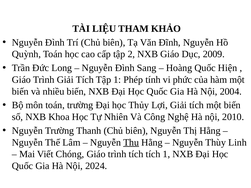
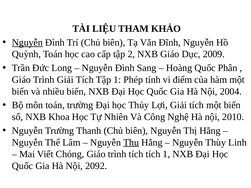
Nguyễn at (27, 43) underline: none -> present
Hiện: Hiện -> Phân
phức: phức -> điểm
2024: 2024 -> 2092
